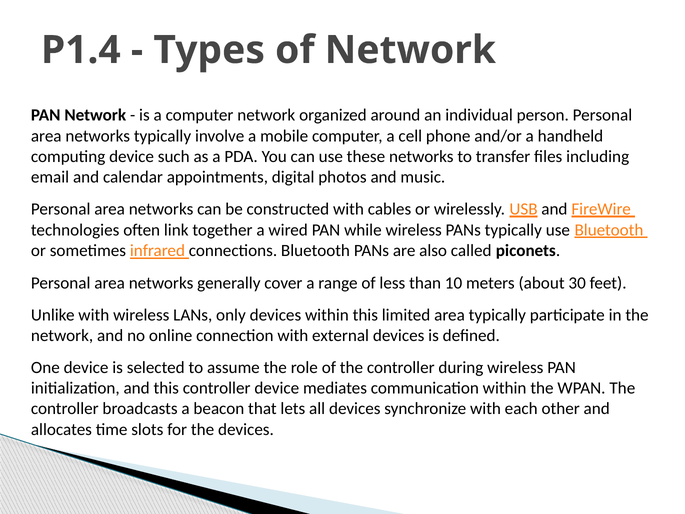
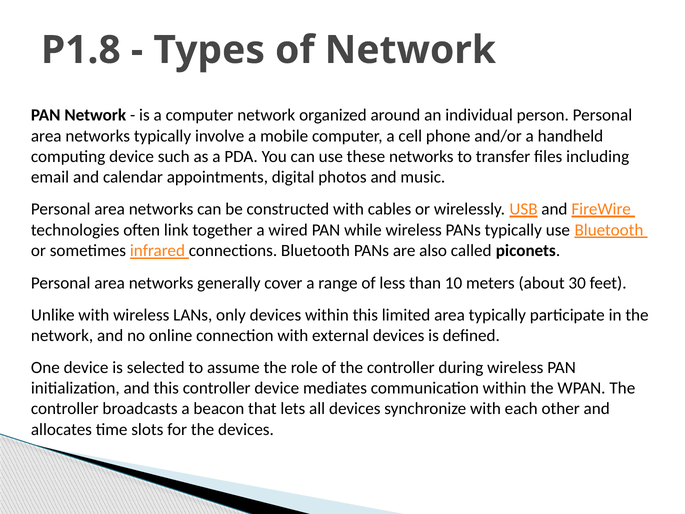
P1.4: P1.4 -> P1.8
